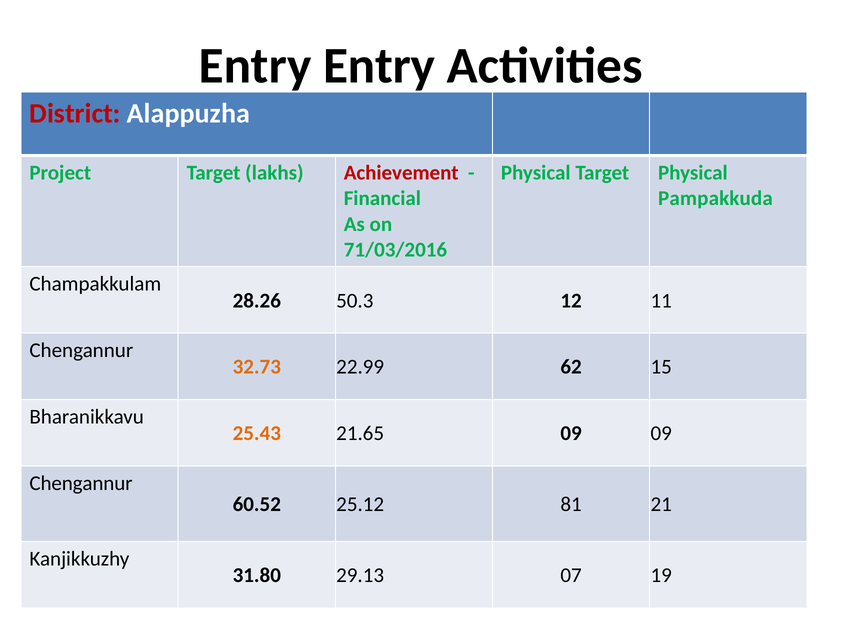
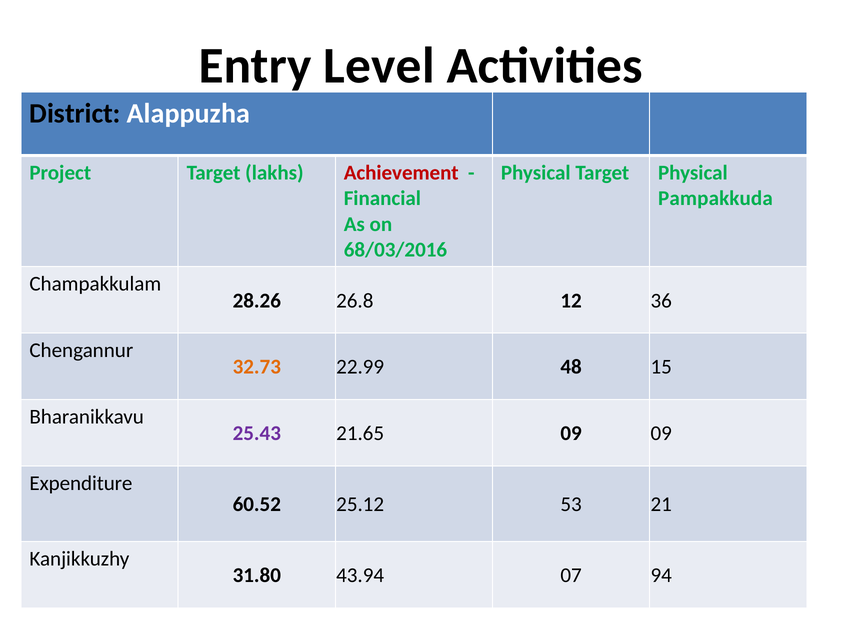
Entry Entry: Entry -> Level
District colour: red -> black
71/03/2016: 71/03/2016 -> 68/03/2016
50.3: 50.3 -> 26.8
11: 11 -> 36
62: 62 -> 48
25.43 colour: orange -> purple
Chengannur at (81, 484): Chengannur -> Expenditure
81: 81 -> 53
29.13: 29.13 -> 43.94
19: 19 -> 94
